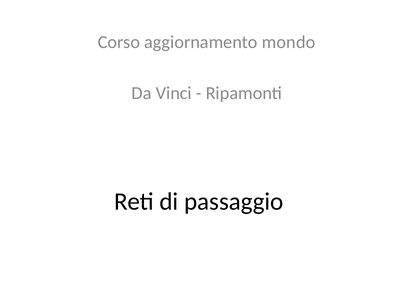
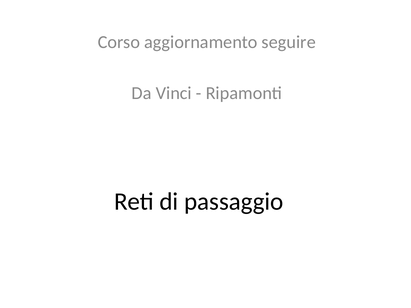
mondo: mondo -> seguire
